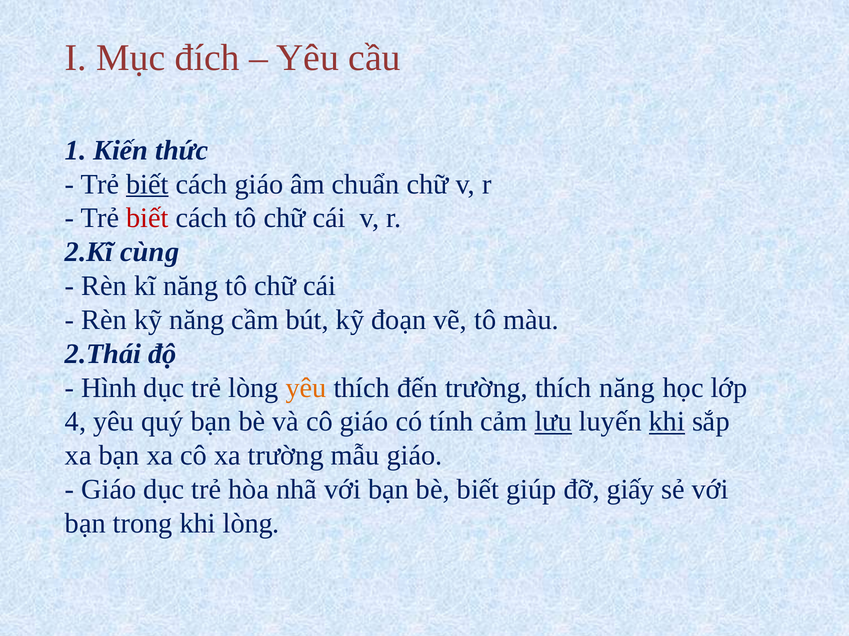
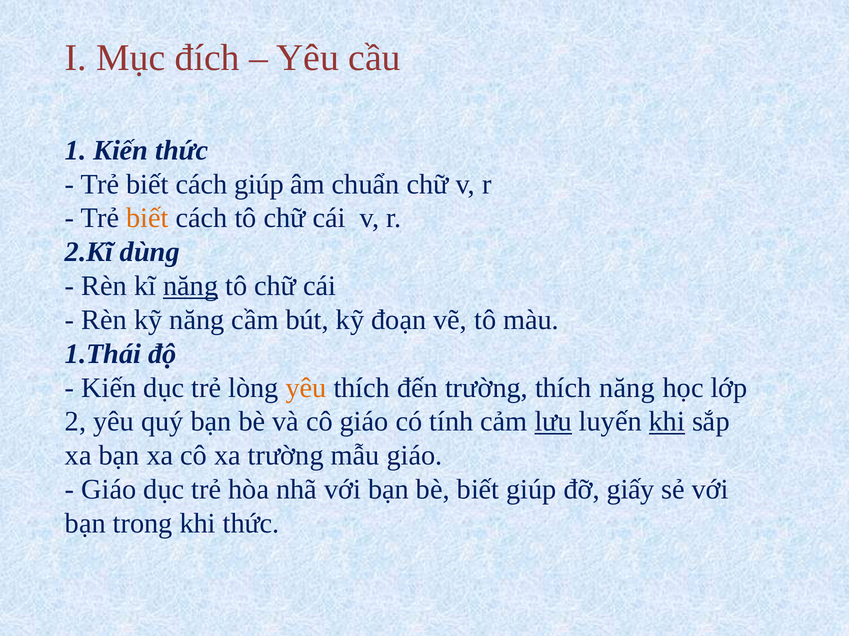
biết at (147, 184) underline: present -> none
cách giáo: giáo -> giúp
biết at (147, 218) colour: red -> orange
cùng: cùng -> dùng
năng at (191, 286) underline: none -> present
2.Thái: 2.Thái -> 1.Thái
Hình at (109, 388): Hình -> Kiến
4: 4 -> 2
khi lòng: lòng -> thức
